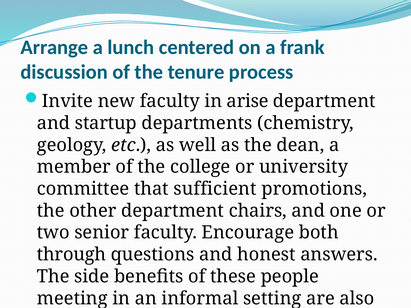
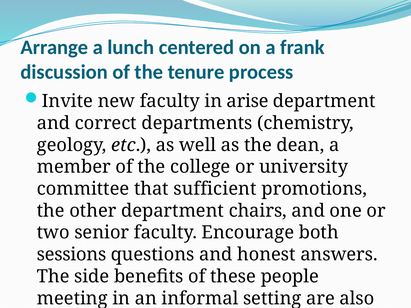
startup: startup -> correct
through: through -> sessions
